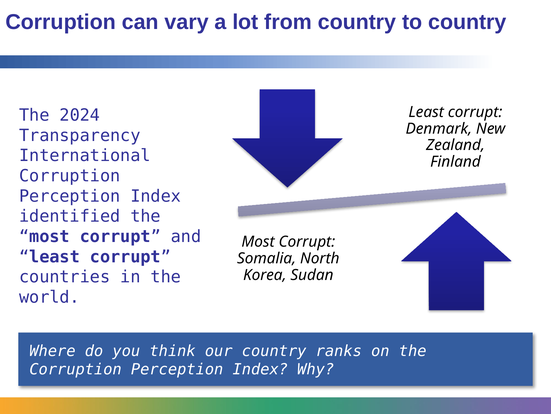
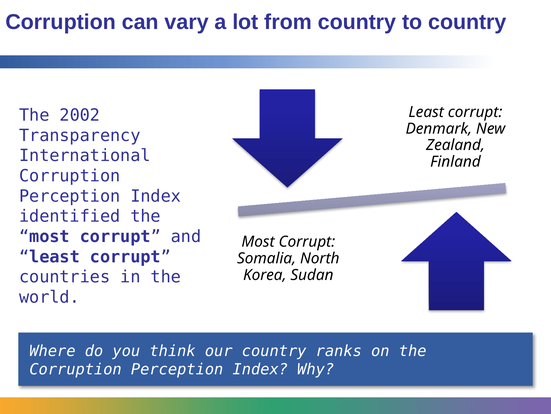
2024: 2024 -> 2002
